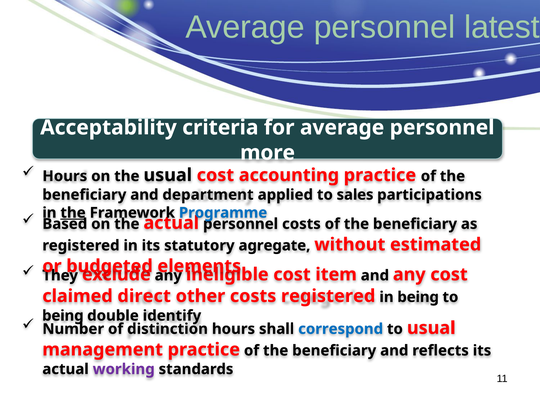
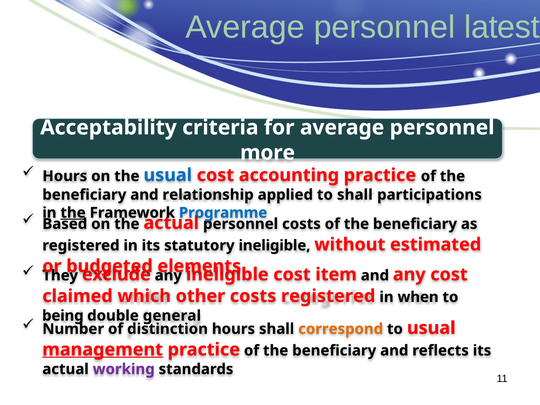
usual at (168, 175) colour: black -> blue
department: department -> relationship
to sales: sales -> shall
statutory agregate: agregate -> ineligible
direct: direct -> which
in being: being -> when
identify: identify -> general
correspond colour: blue -> orange
management underline: none -> present
